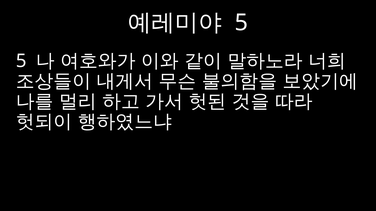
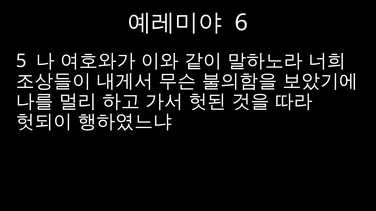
5 at (241, 23): 5 -> 6
